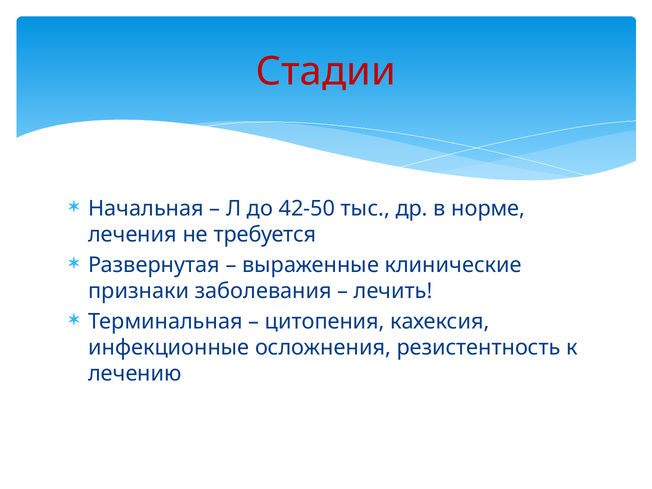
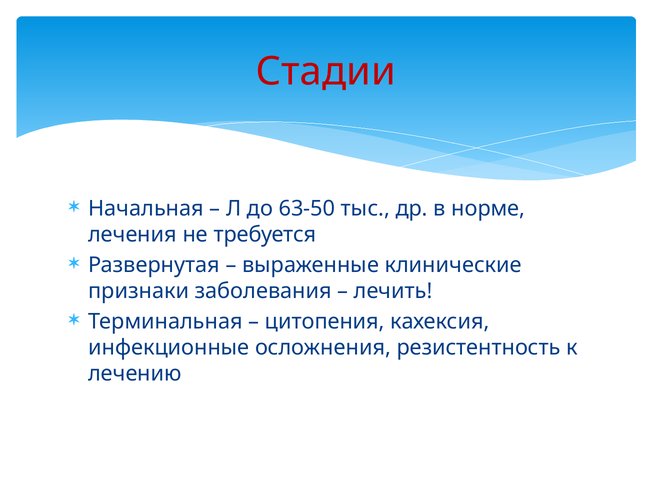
42-50: 42-50 -> 63-50
